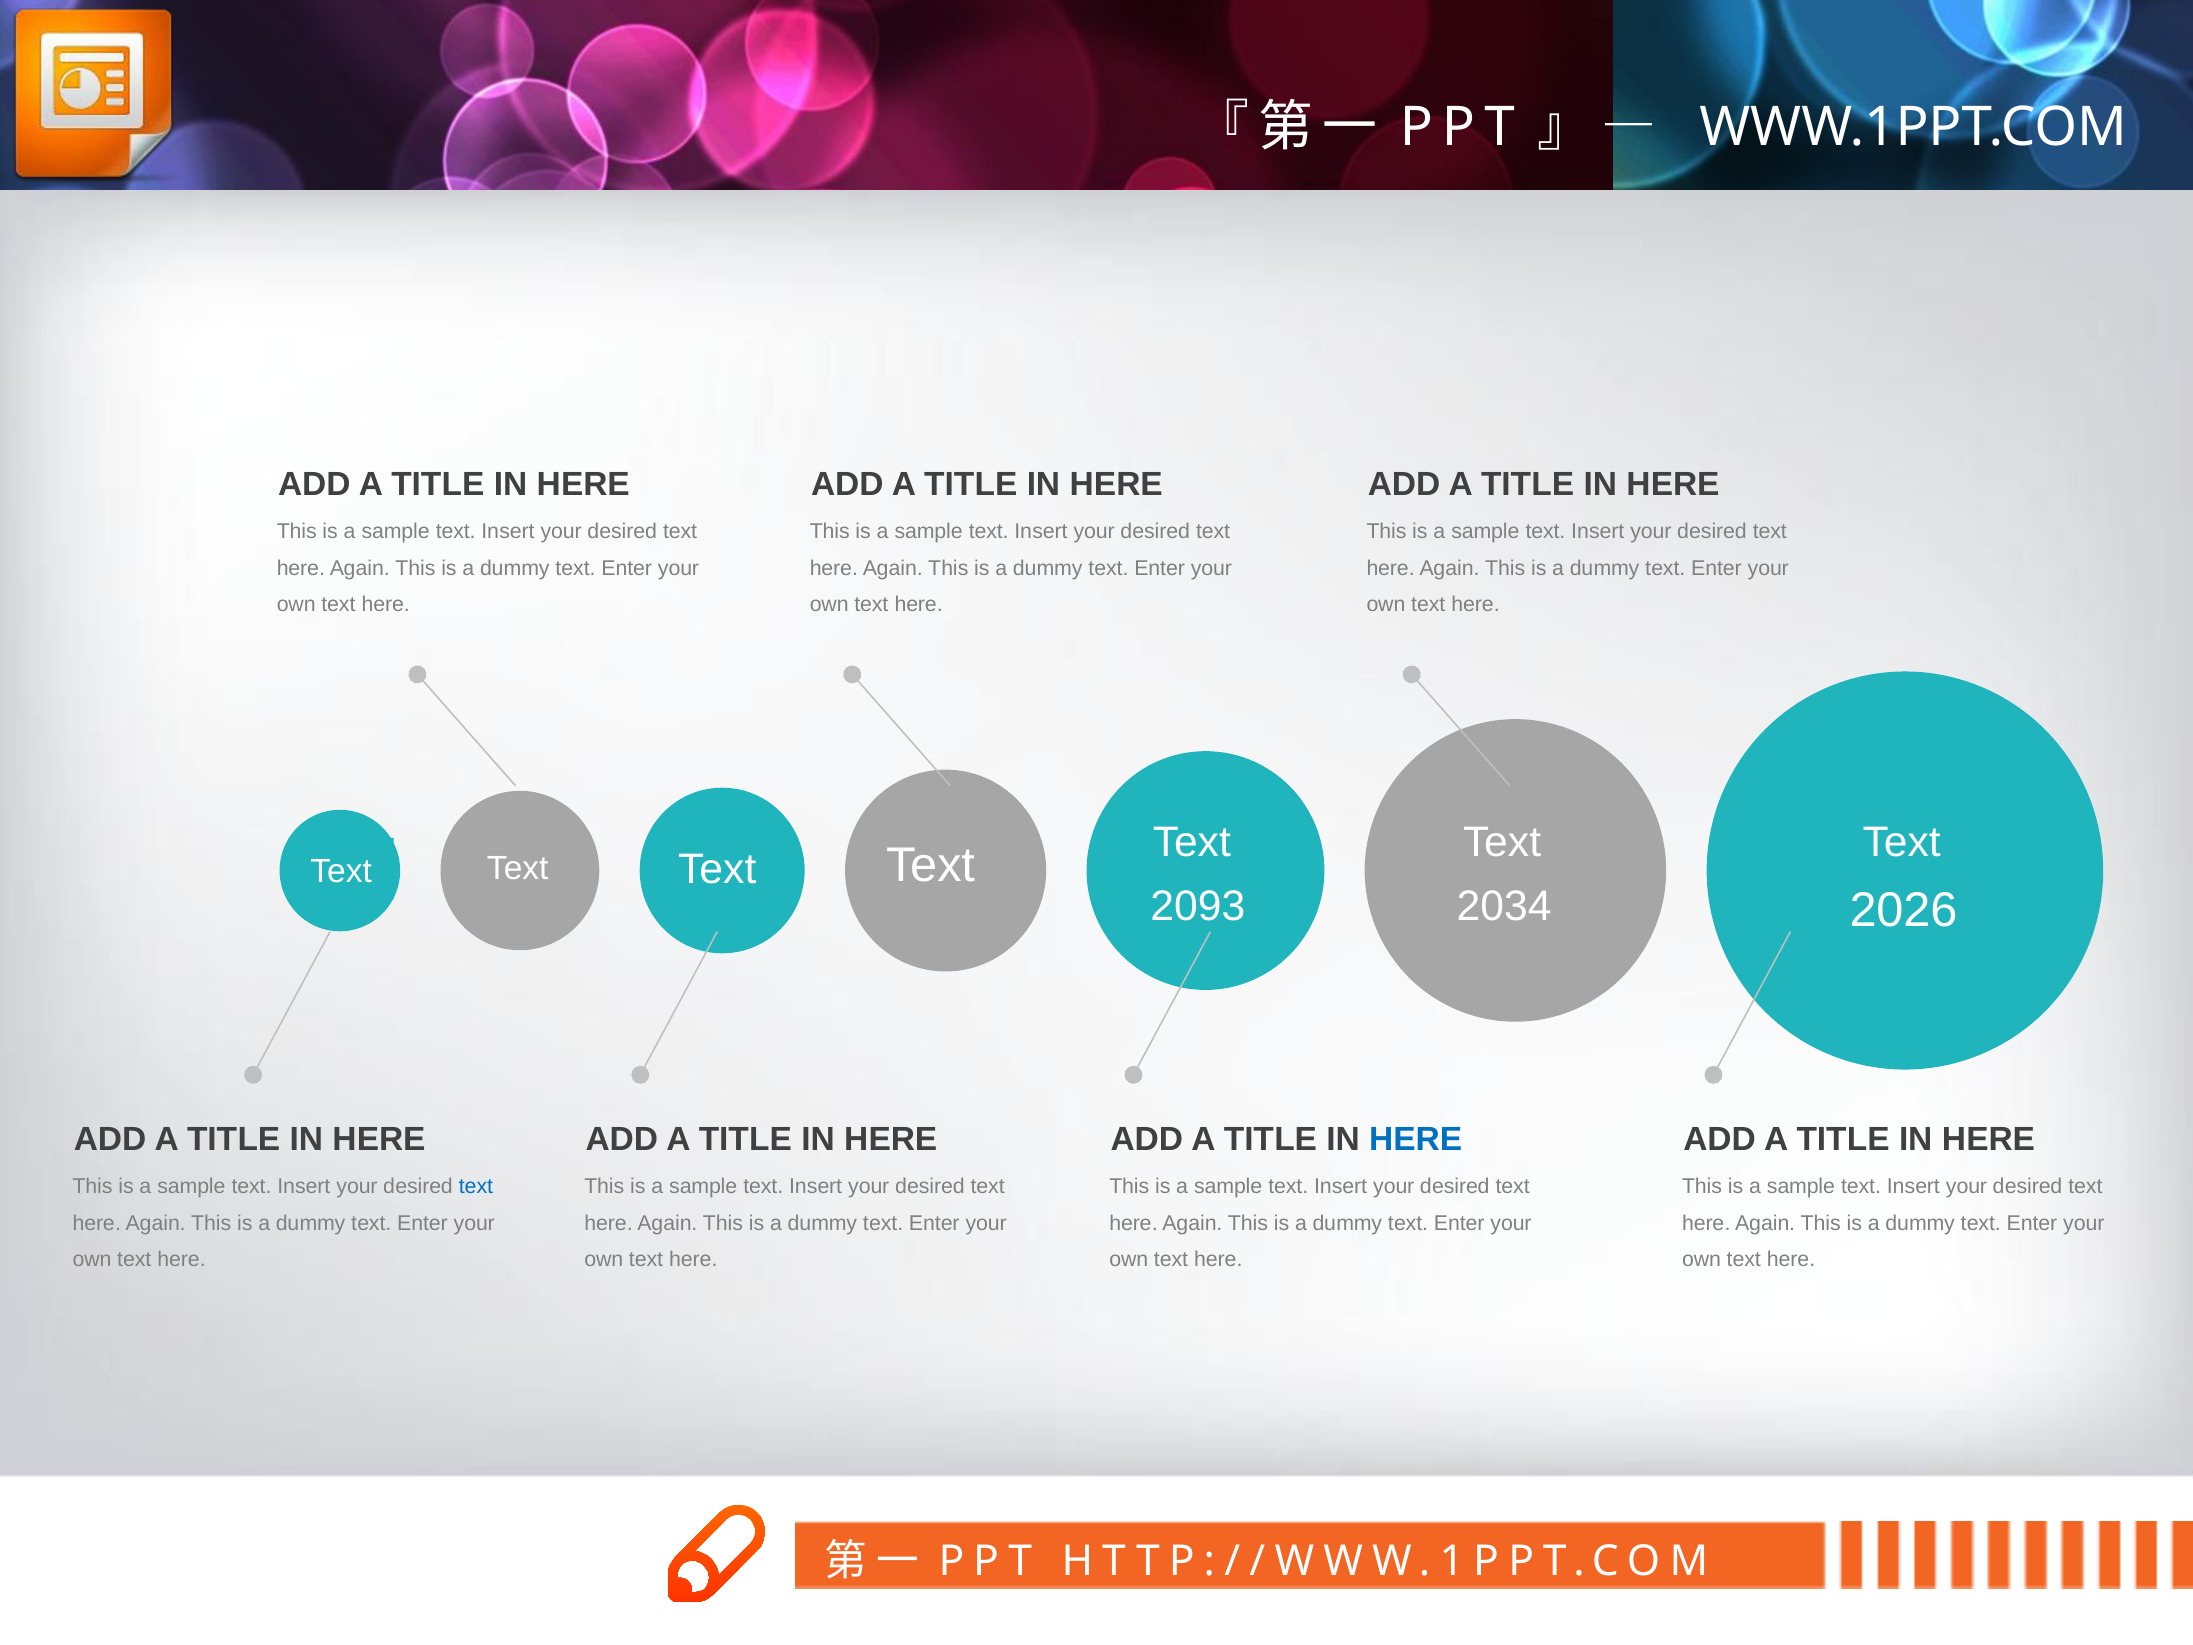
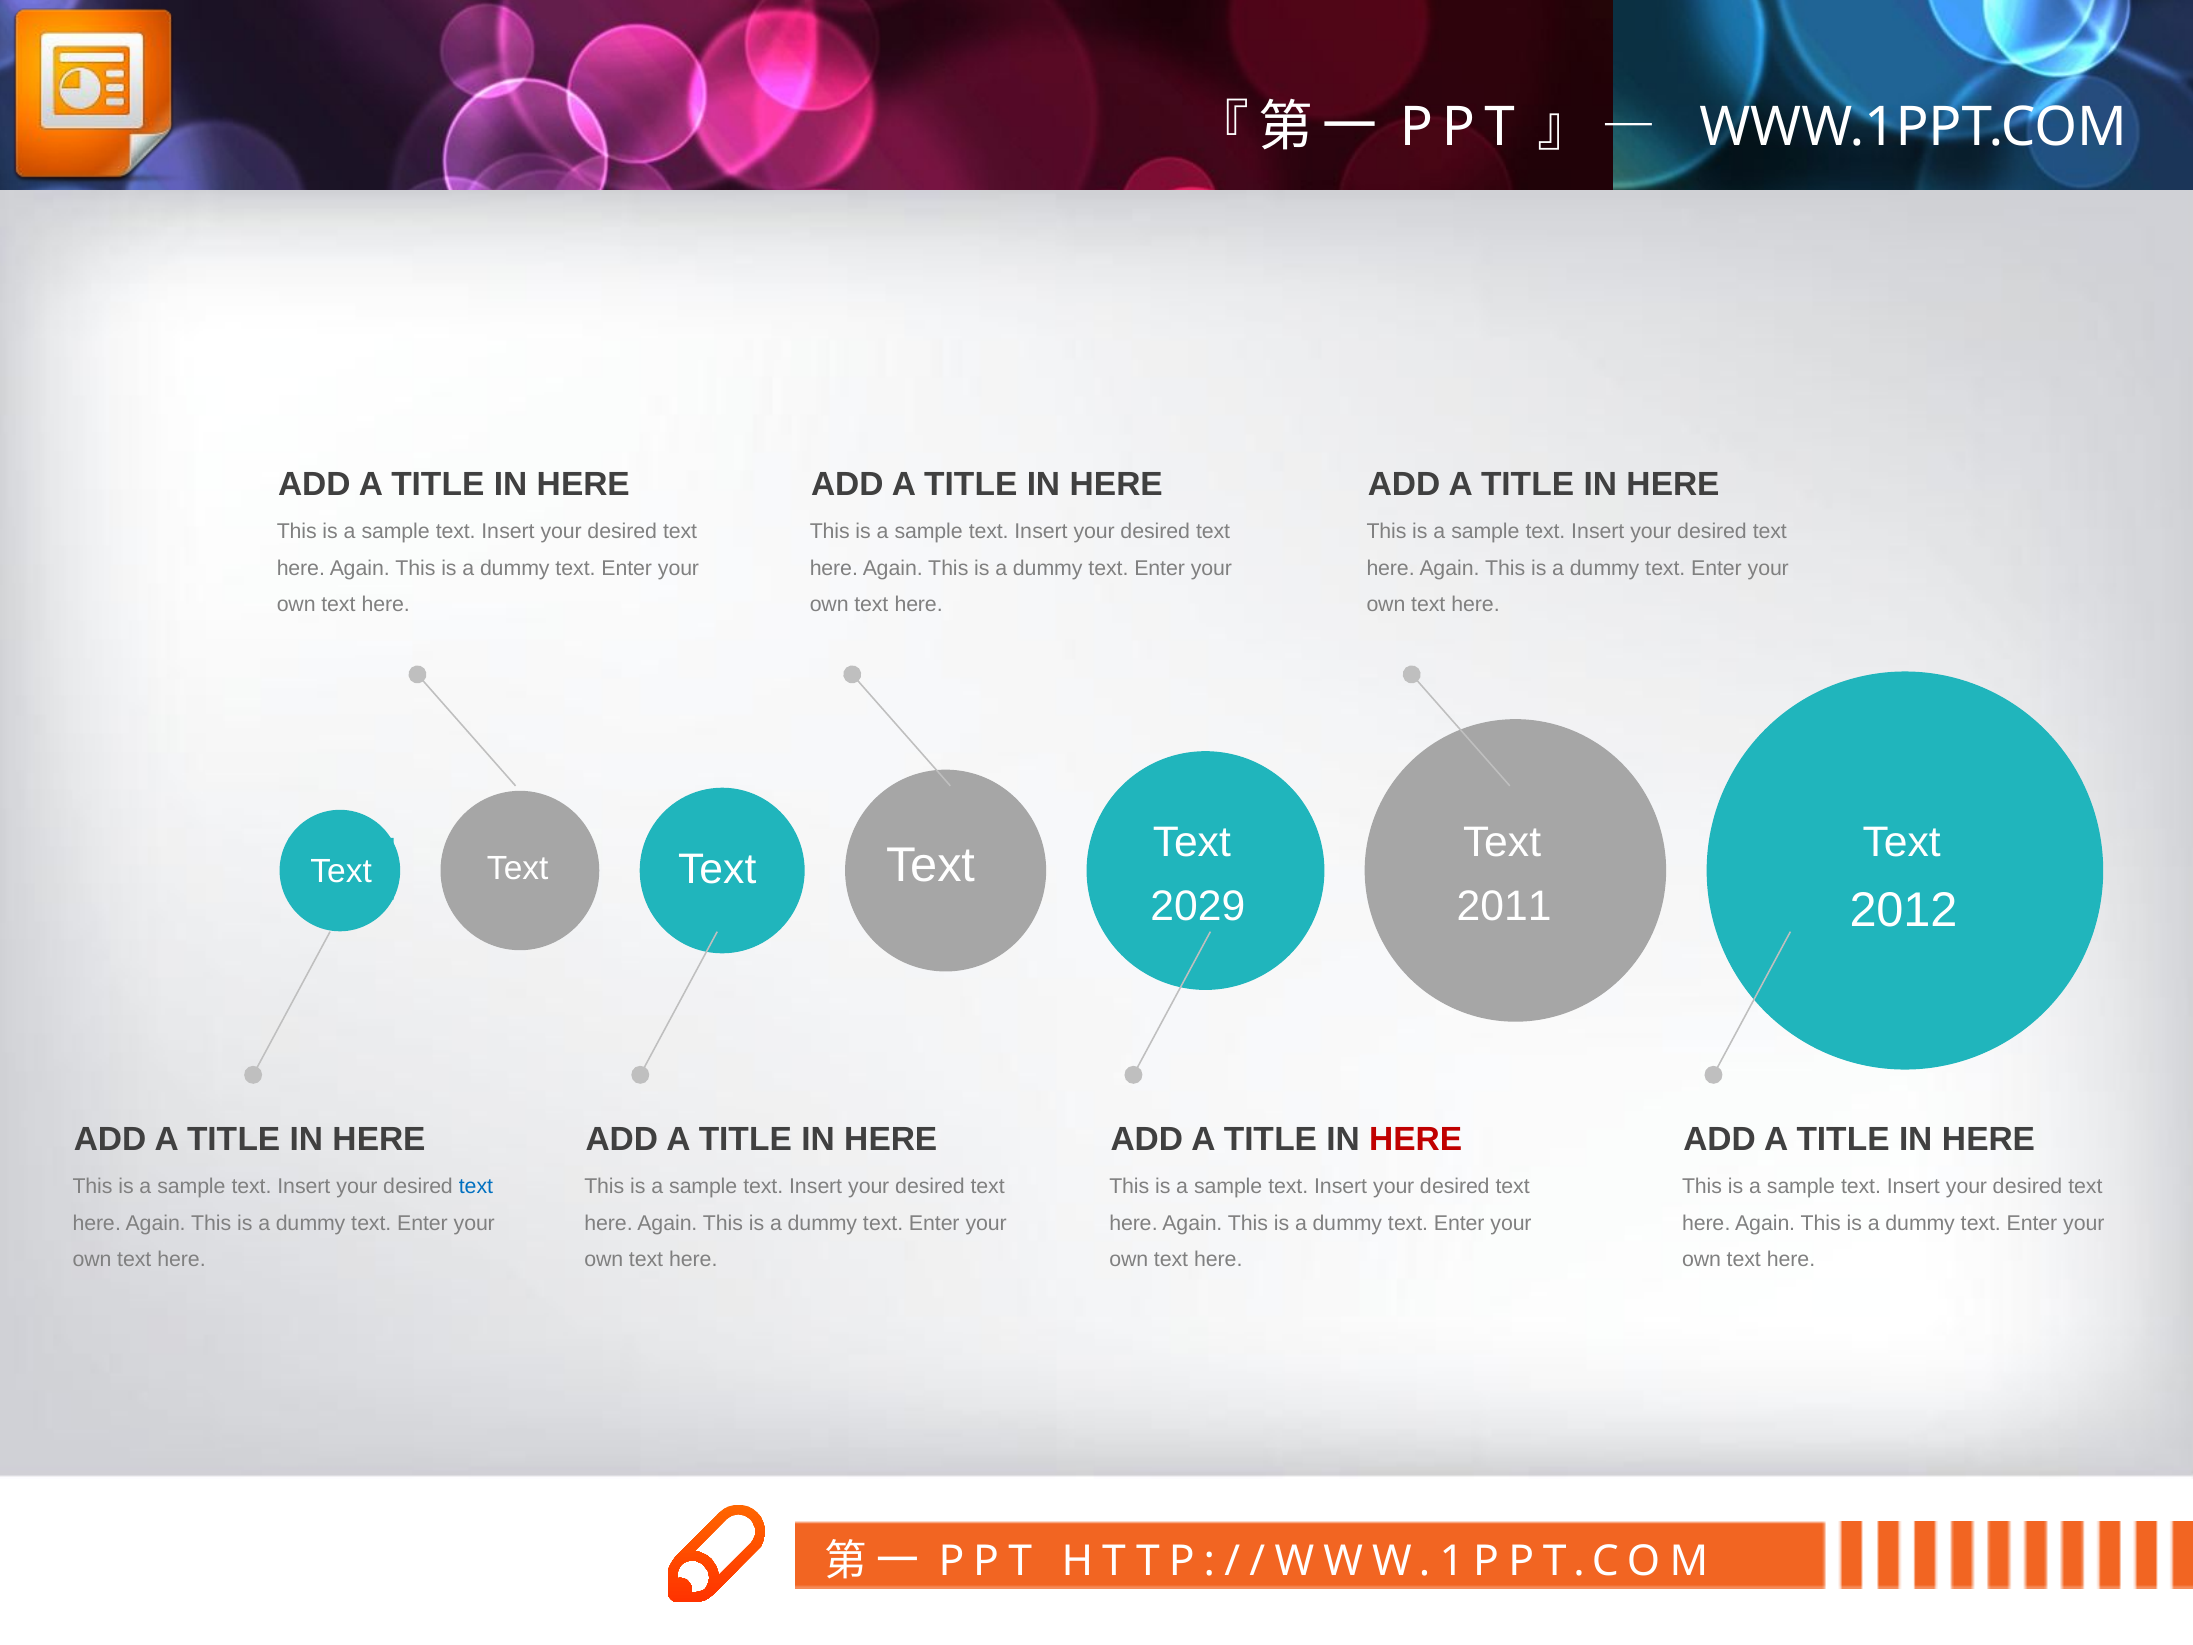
2093: 2093 -> 2029
2034: 2034 -> 2011
2026: 2026 -> 2012
HERE at (1416, 1139) colour: blue -> red
